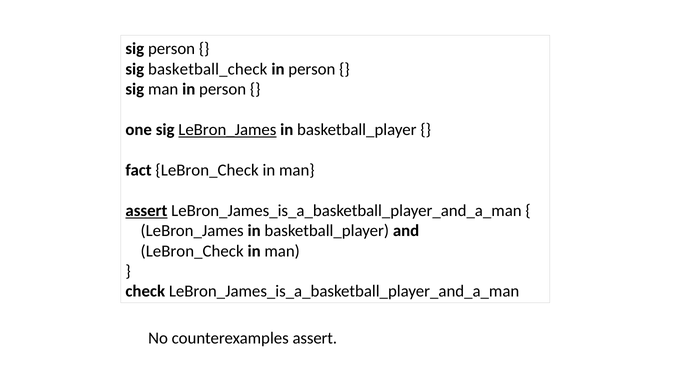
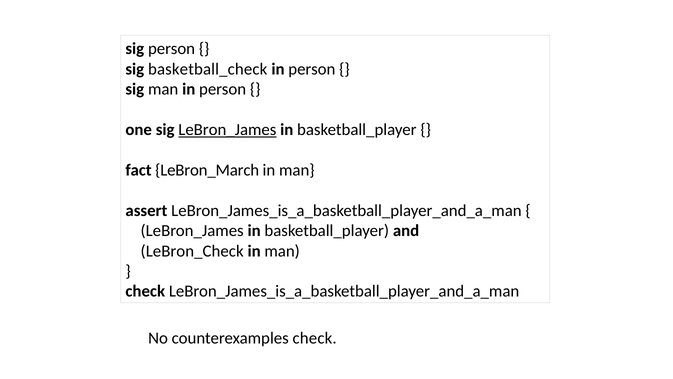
fact LeBron_Check: LeBron_Check -> LeBron_March
assert at (146, 210) underline: present -> none
counterexamples assert: assert -> check
